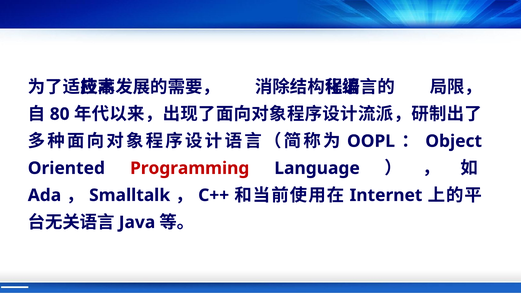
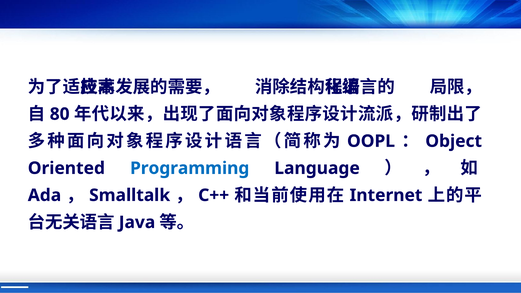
Programming colour: red -> blue
